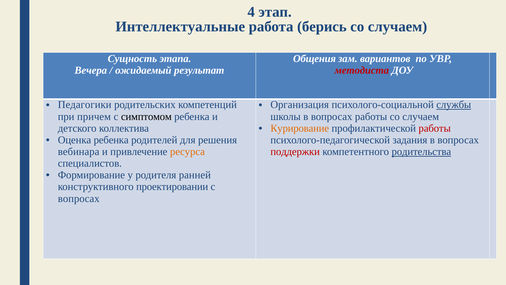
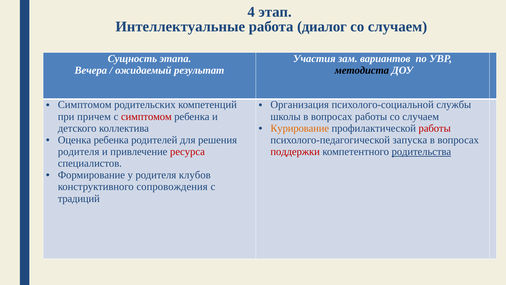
берись: берись -> диалог
Общения: Общения -> Участия
методиста colour: red -> black
Педагогики at (85, 105): Педагогики -> Симптомом
службы underline: present -> none
симптомом at (146, 116) colour: black -> red
задания: задания -> запуска
вебинара at (79, 152): вебинара -> родителя
ресурса colour: orange -> red
ранней: ранней -> клубов
проектировании: проектировании -> сопровождения
вопросах at (79, 198): вопросах -> традиций
